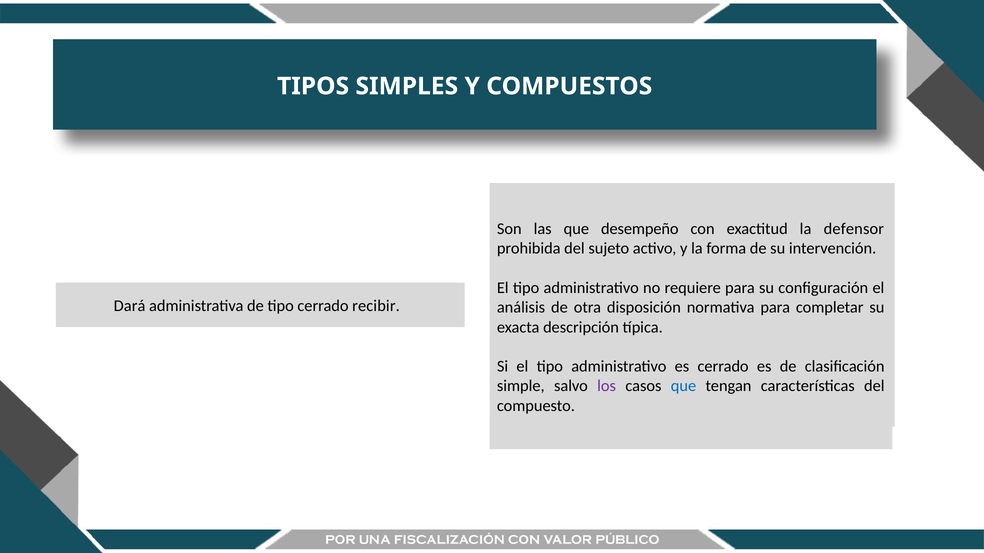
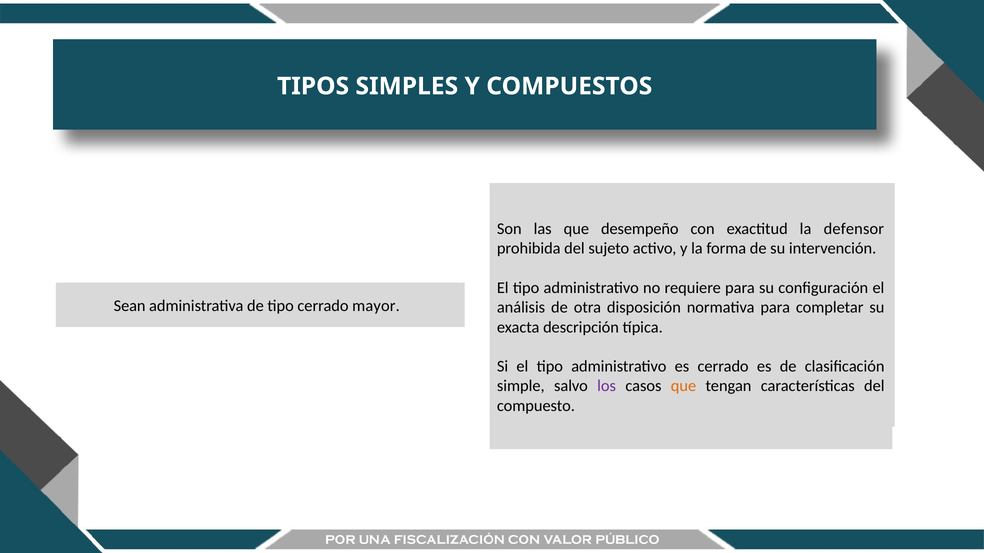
Dará: Dará -> Sean
recibir: recibir -> mayor
que at (684, 386) colour: blue -> orange
